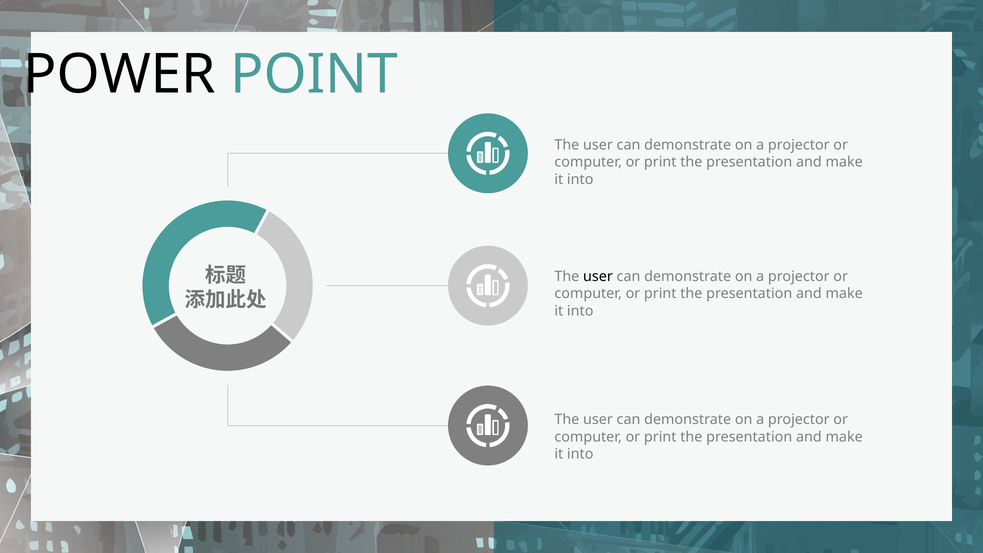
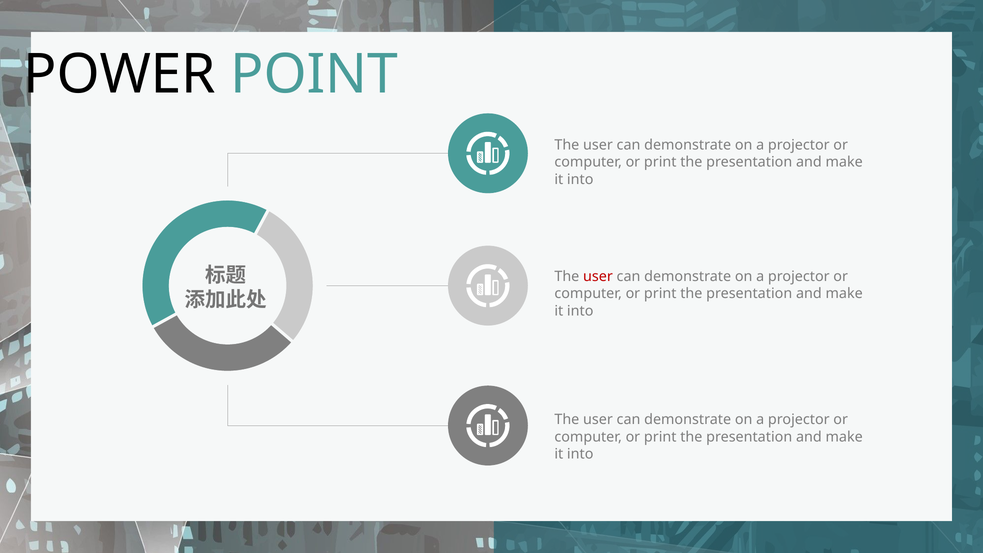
user at (598, 276) colour: black -> red
